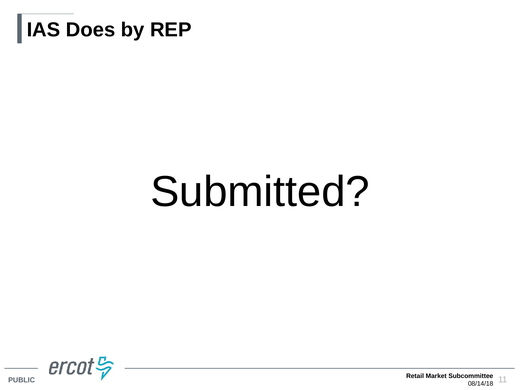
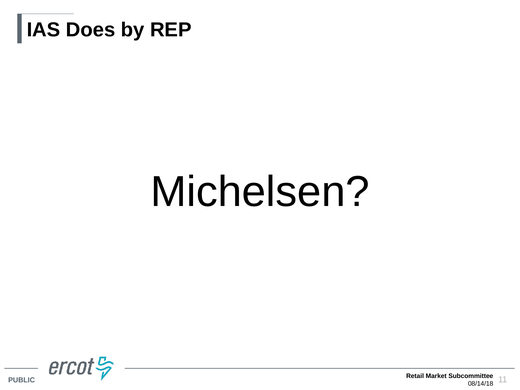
Submitted: Submitted -> Michelsen
